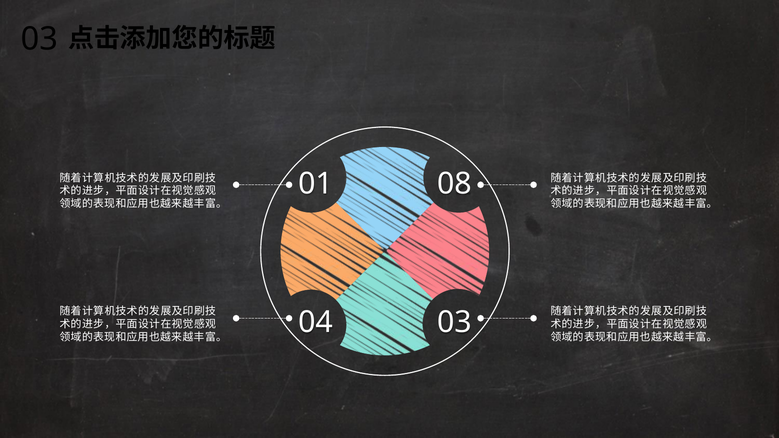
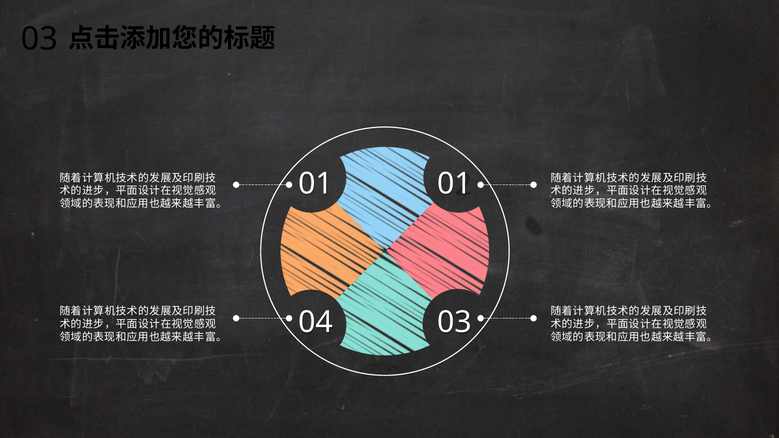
01 08: 08 -> 01
